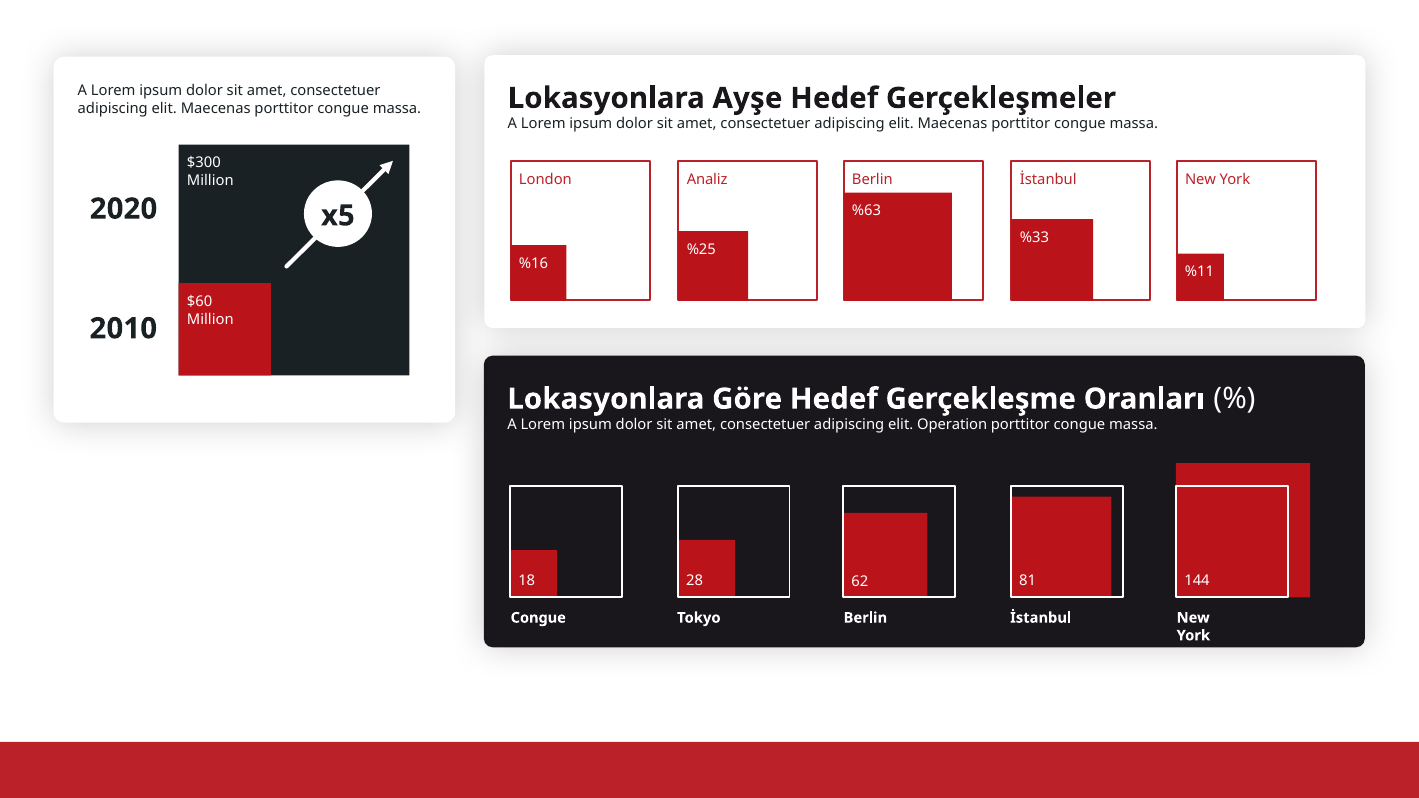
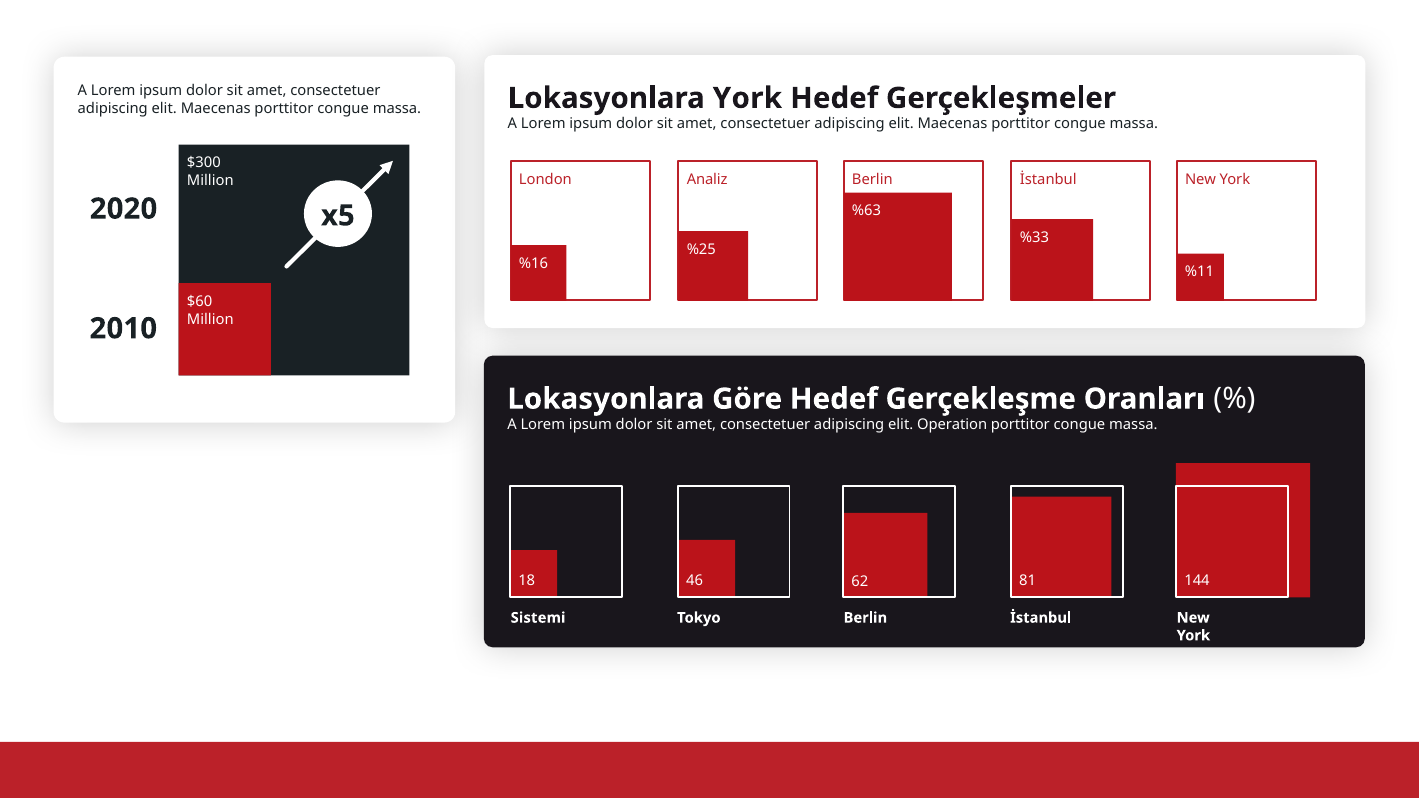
Lokasyonlara Ayşe: Ayşe -> York
28: 28 -> 46
Congue at (538, 618): Congue -> Sistemi
